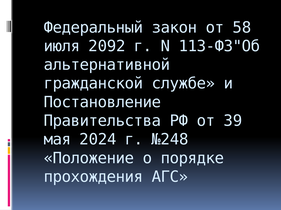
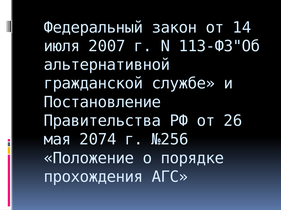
58: 58 -> 14
2092: 2092 -> 2007
39: 39 -> 26
2024: 2024 -> 2074
№248: №248 -> №256
